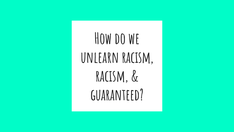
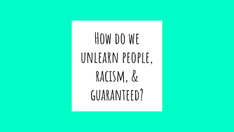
unlearn racism: racism -> people
